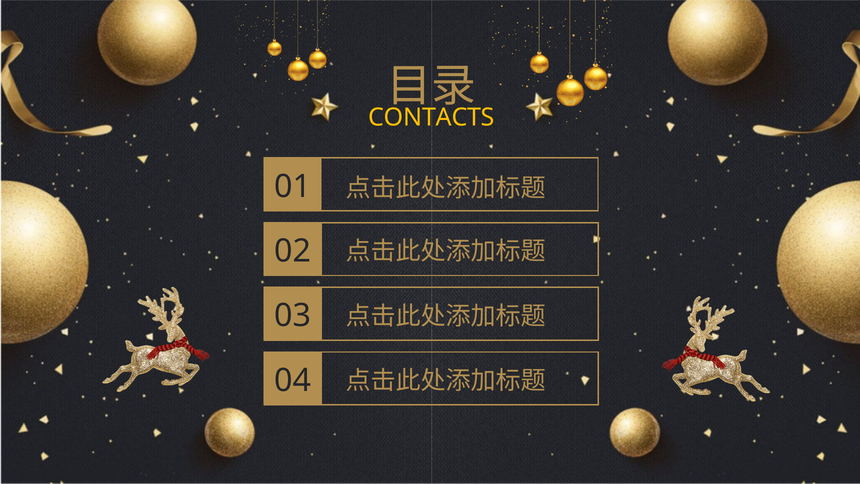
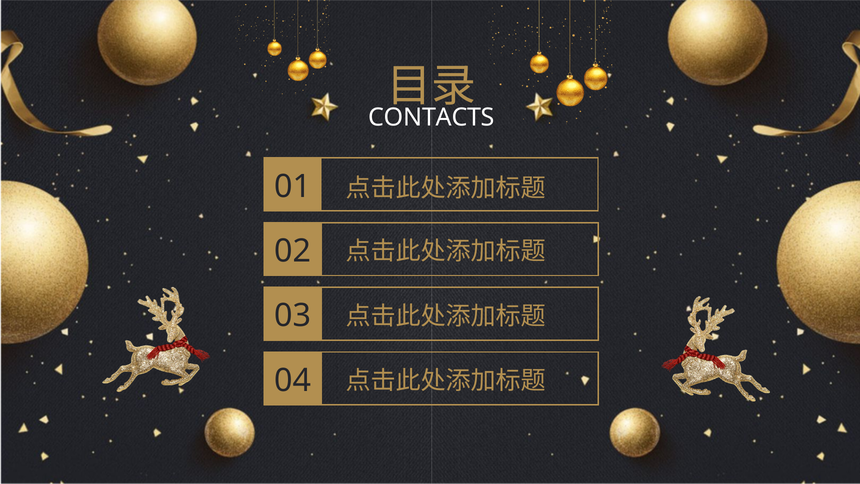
CONTACTS colour: yellow -> white
